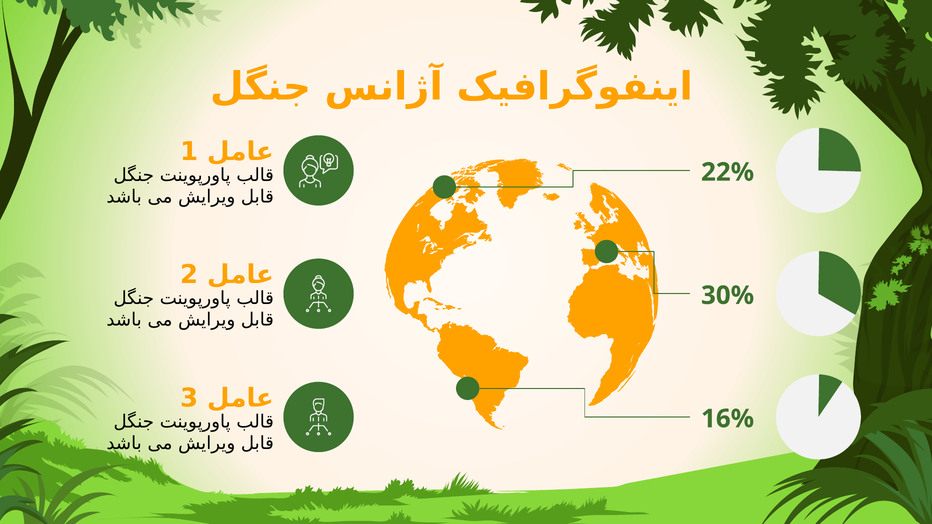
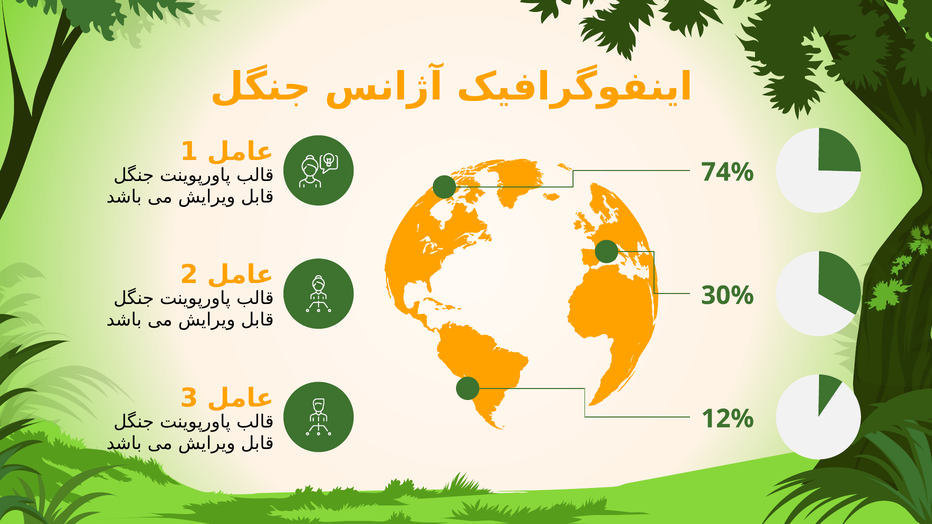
22%: 22% -> 74%
16%: 16% -> 12%
